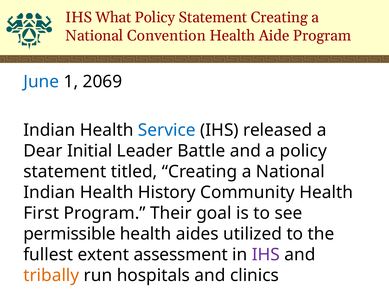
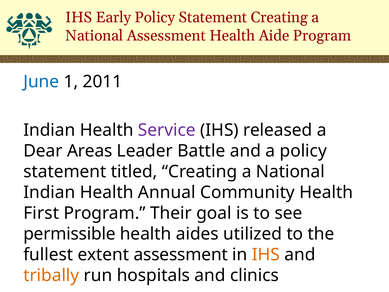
What: What -> Early
National Convention: Convention -> Assessment
2069: 2069 -> 2011
Service colour: blue -> purple
Initial: Initial -> Areas
History: History -> Annual
IHS at (266, 255) colour: purple -> orange
